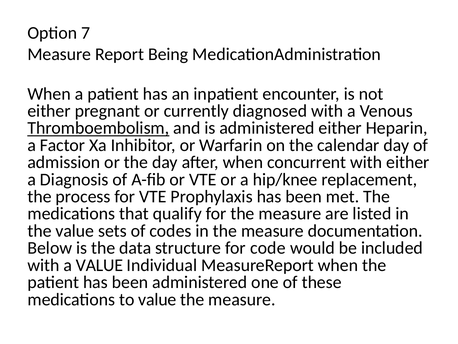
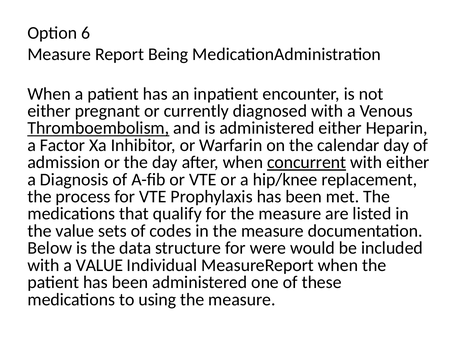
7: 7 -> 6
concurrent underline: none -> present
code: code -> were
to value: value -> using
